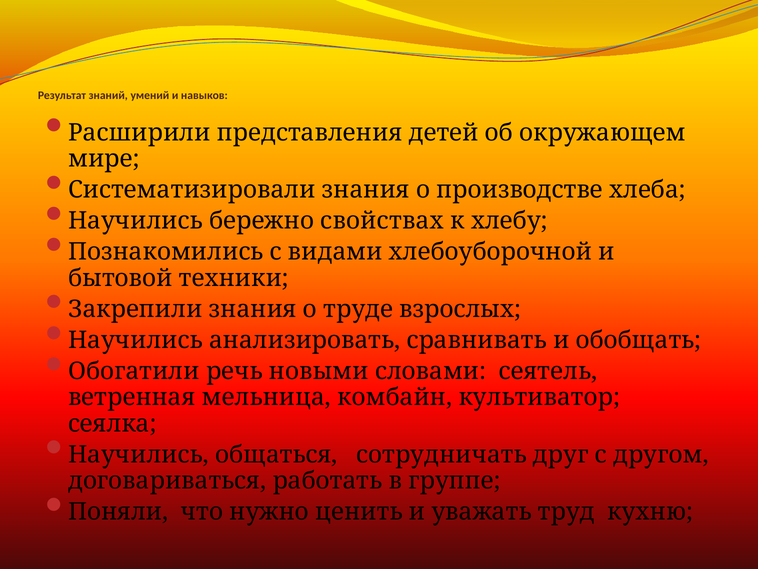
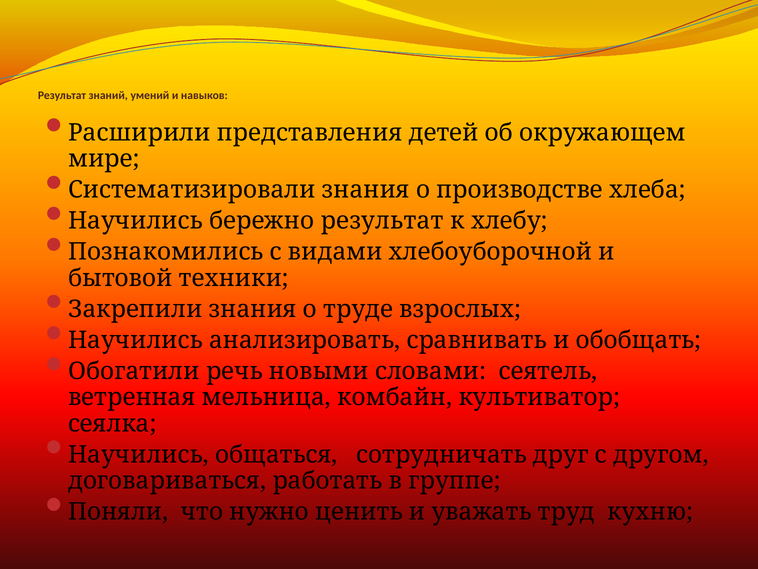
бережно свойствах: свойствах -> результат
